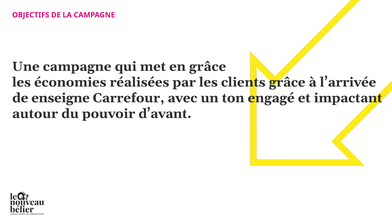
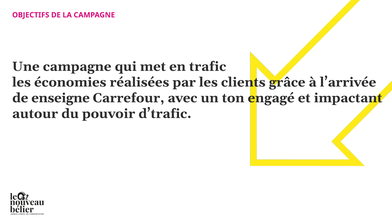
en grâce: grâce -> trafic
d’avant: d’avant -> d’trafic
